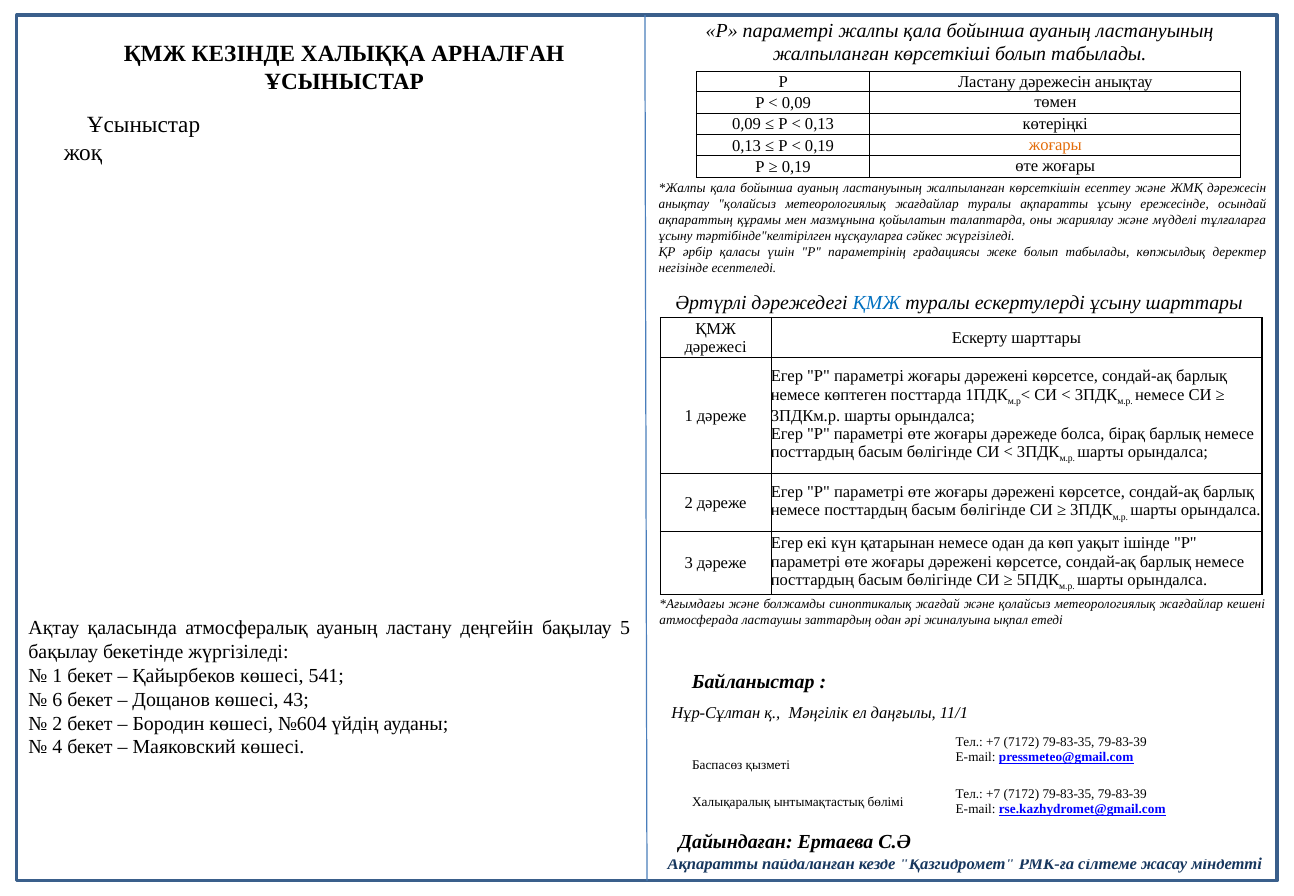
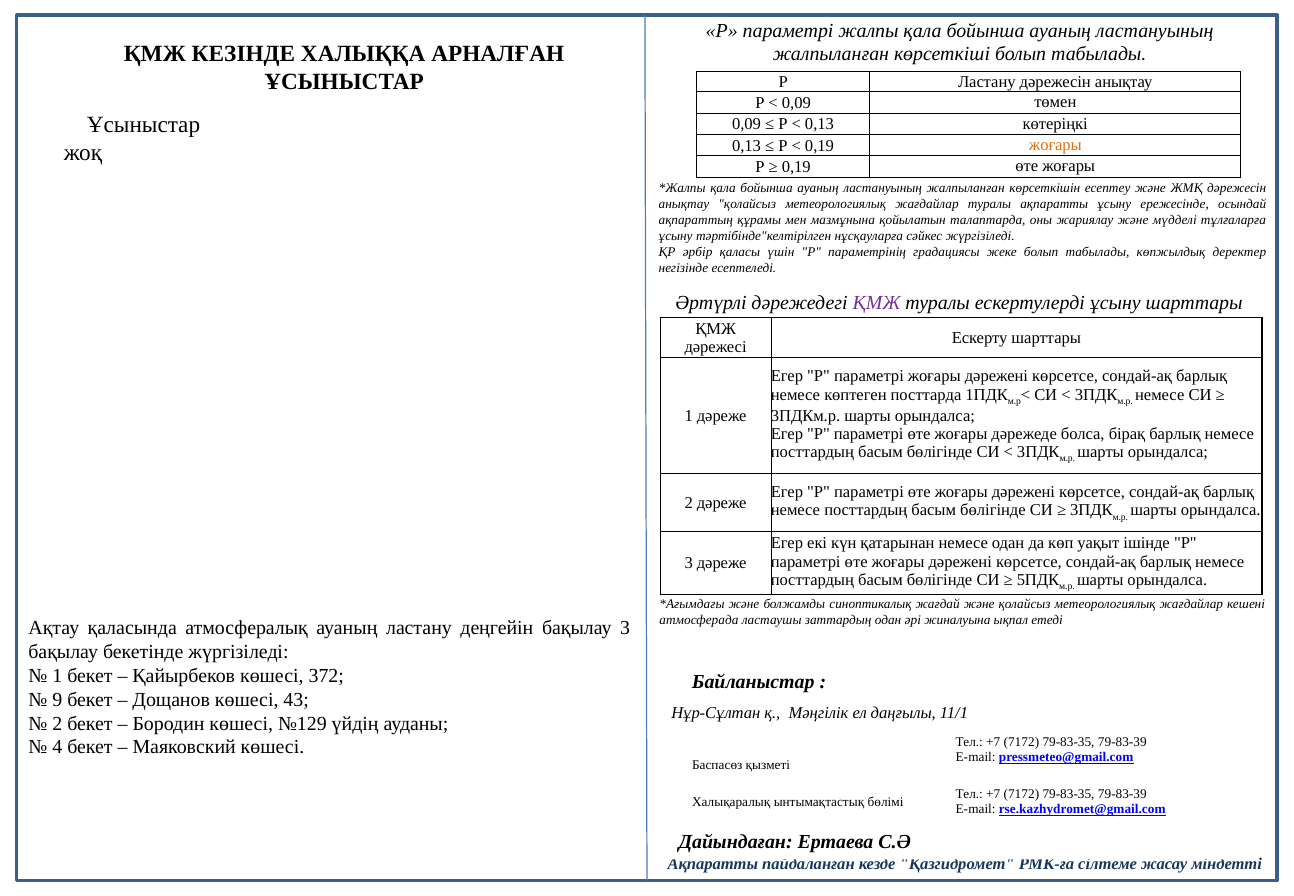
ҚМЖ at (877, 303) colour: blue -> purple
бақылау 5: 5 -> 3
541: 541 -> 372
6: 6 -> 9
№604: №604 -> №129
